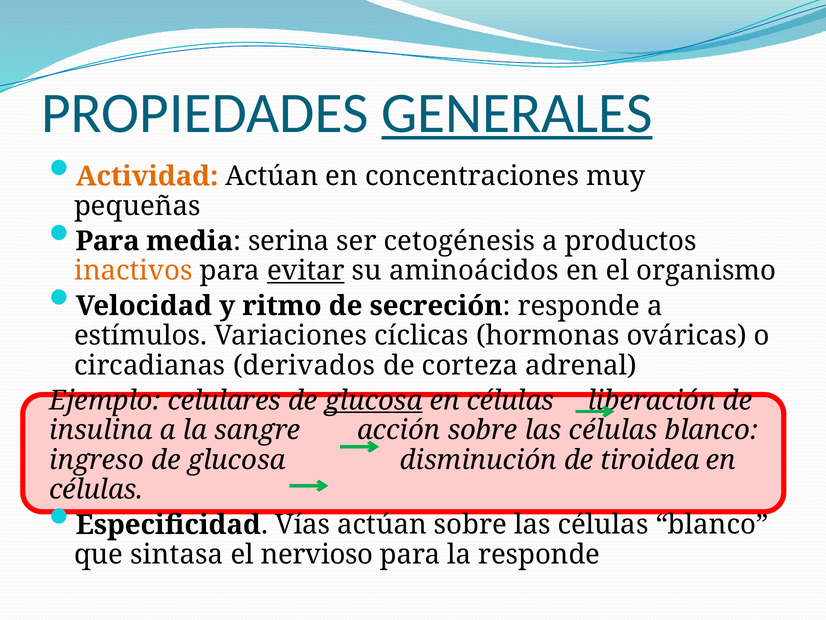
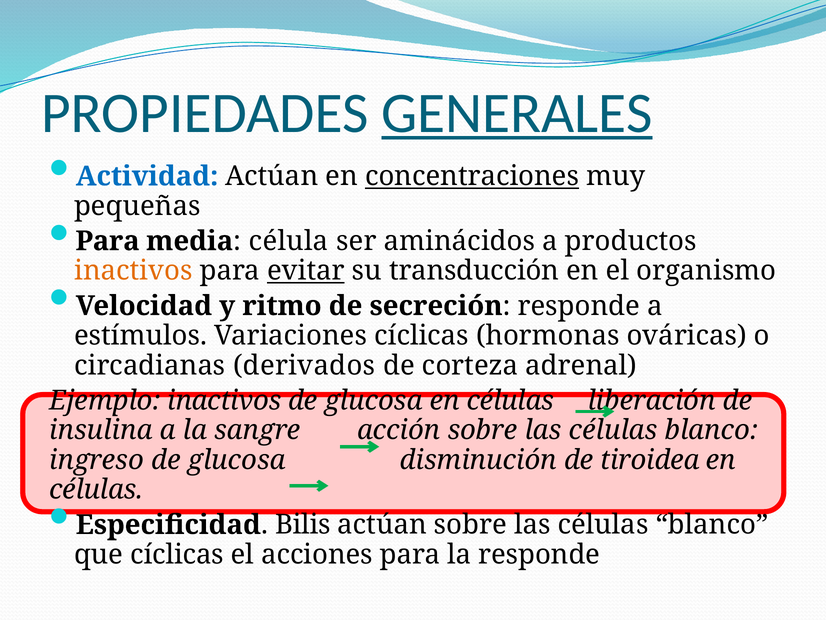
Actividad colour: orange -> blue
concentraciones underline: none -> present
serina: serina -> célula
cetogénesis: cetogénesis -> aminácidos
aminoácidos: aminoácidos -> transducción
Ejemplo celulares: celulares -> inactivos
glucosa at (374, 400) underline: present -> none
Vías: Vías -> Bilis
que sintasa: sintasa -> cíclicas
nervioso: nervioso -> acciones
